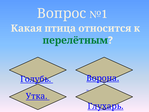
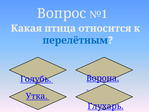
перелётным colour: green -> blue
